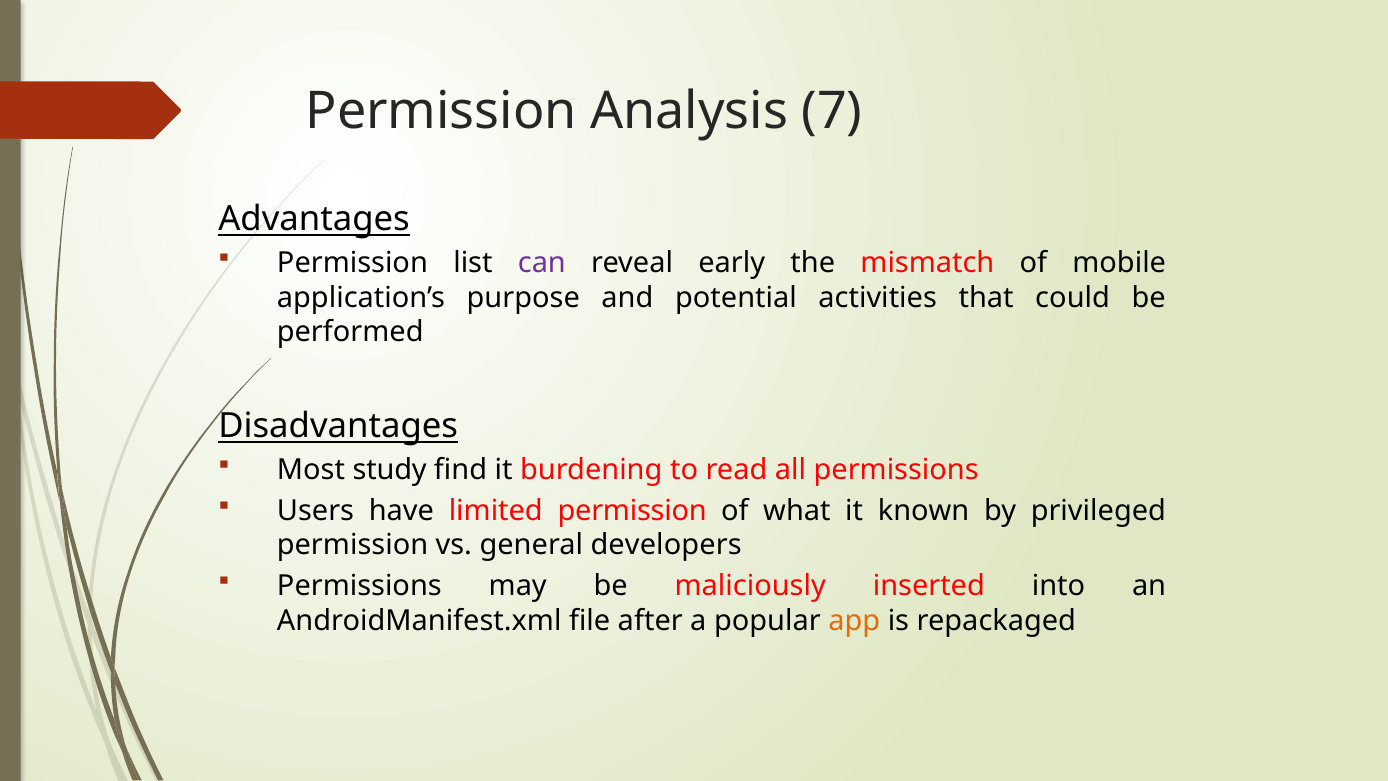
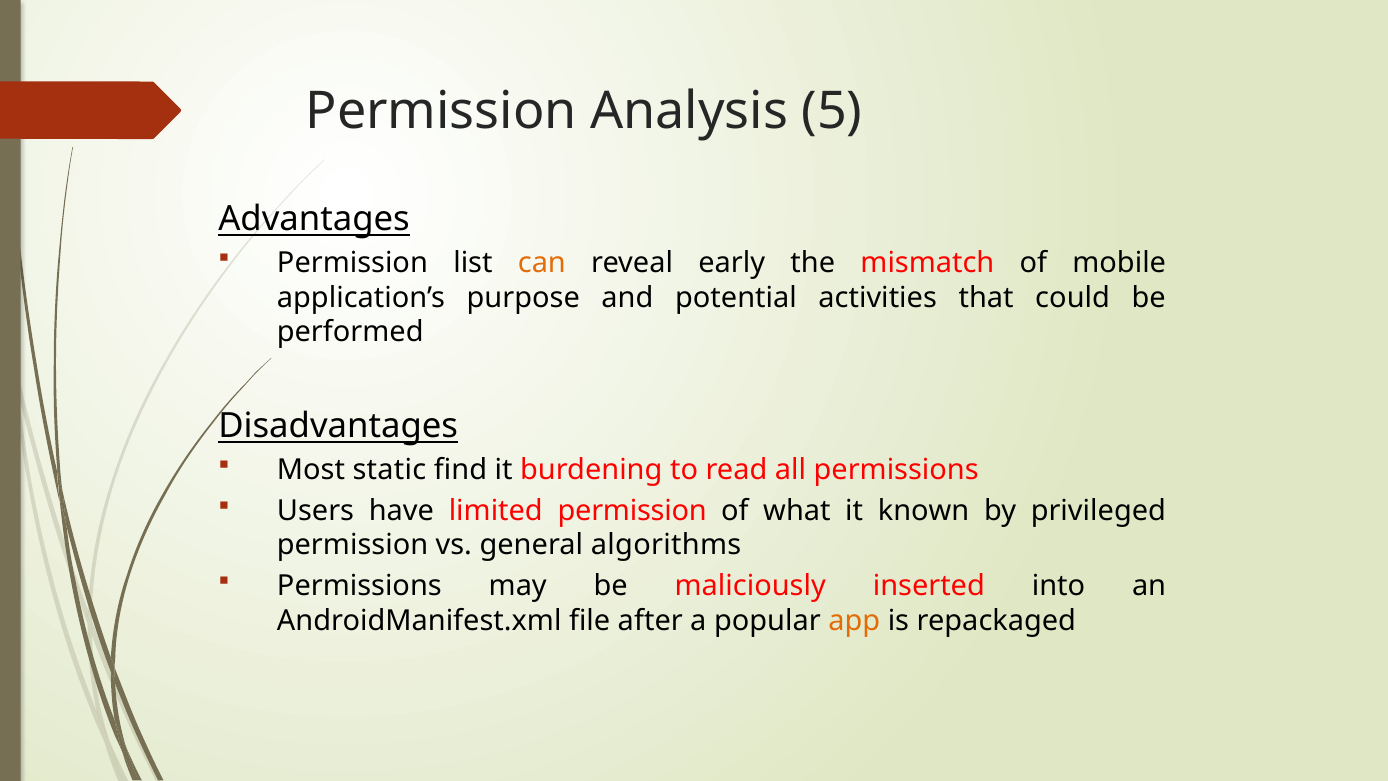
7: 7 -> 5
can colour: purple -> orange
study: study -> static
developers: developers -> algorithms
